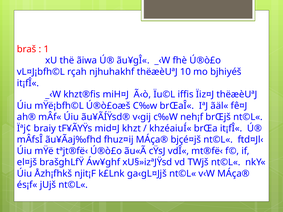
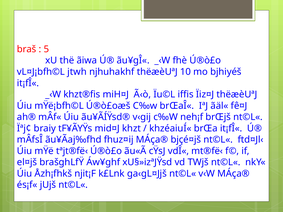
1: 1 -> 5
rçah: rçah -> jtwh
